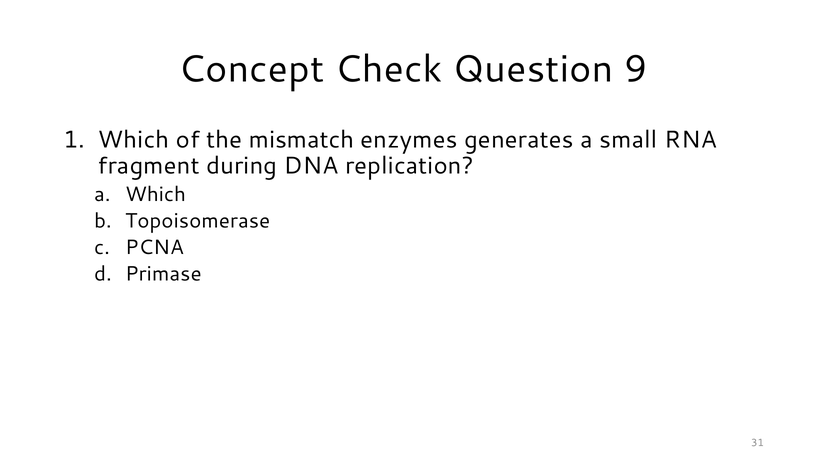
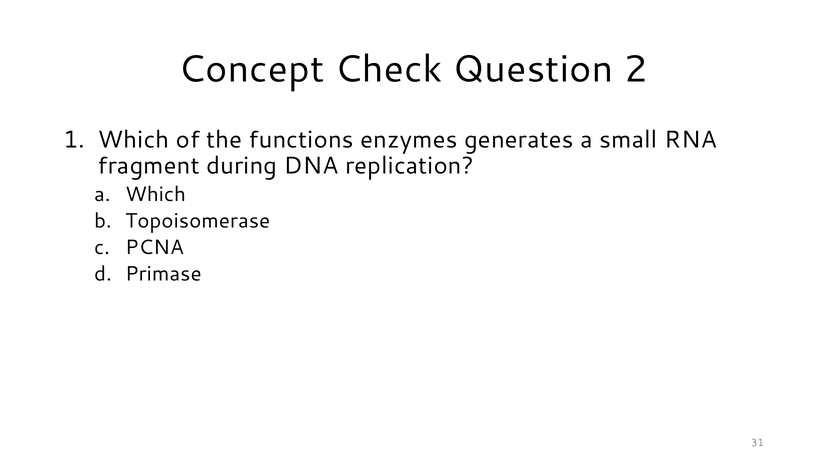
9: 9 -> 2
mismatch: mismatch -> functions
